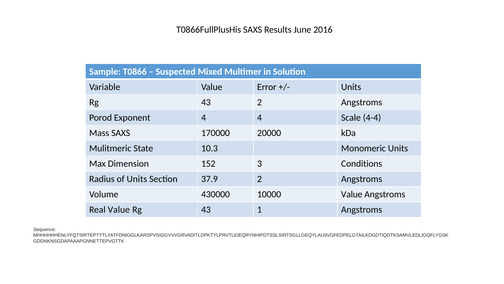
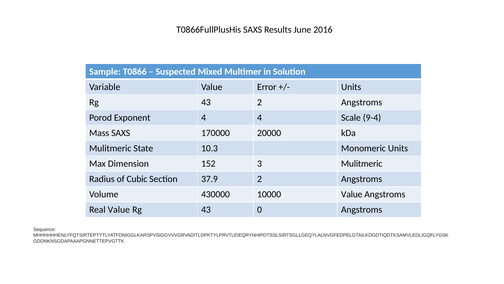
4-4: 4-4 -> 9-4
3 Conditions: Conditions -> Mulitmeric
of Units: Units -> Cubic
1: 1 -> 0
